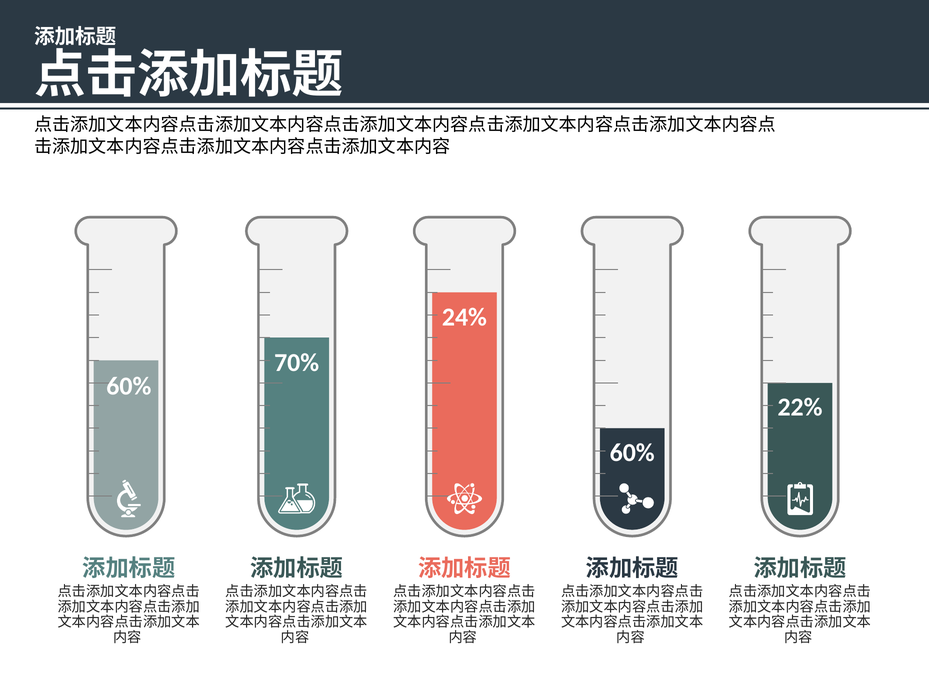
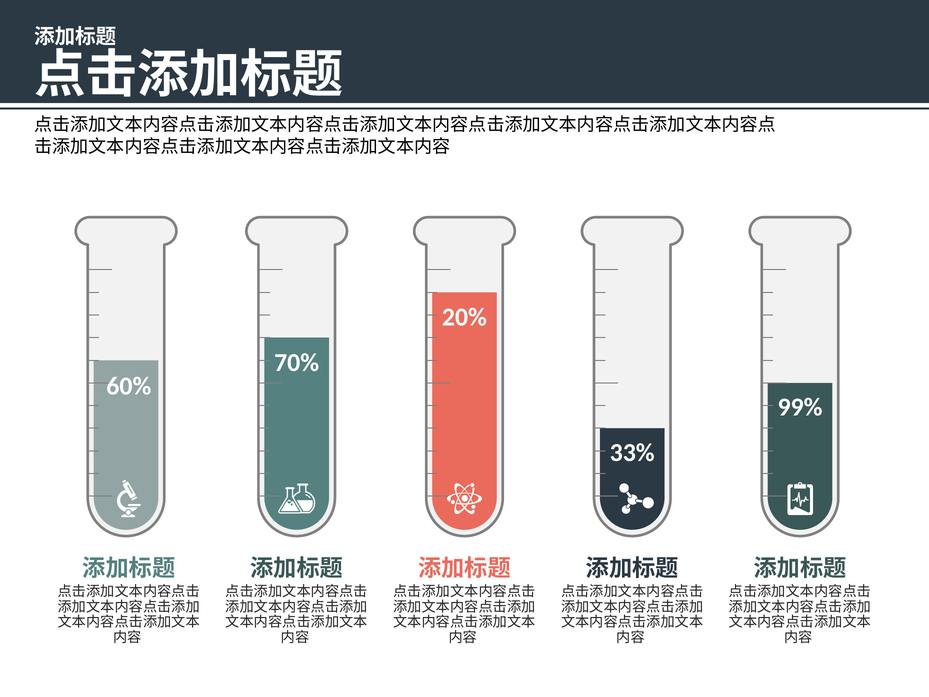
24%: 24% -> 20%
22%: 22% -> 99%
60% at (632, 452): 60% -> 33%
